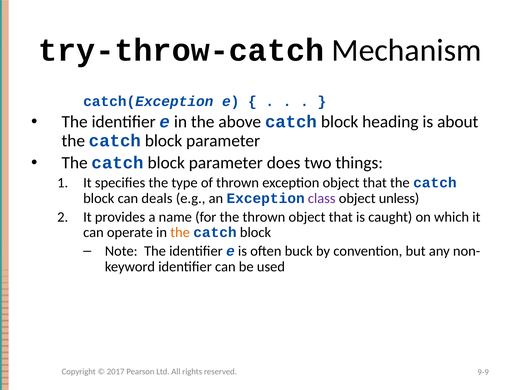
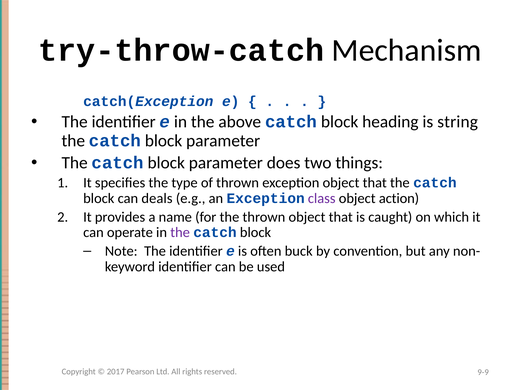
about: about -> string
unless: unless -> action
the at (180, 233) colour: orange -> purple
